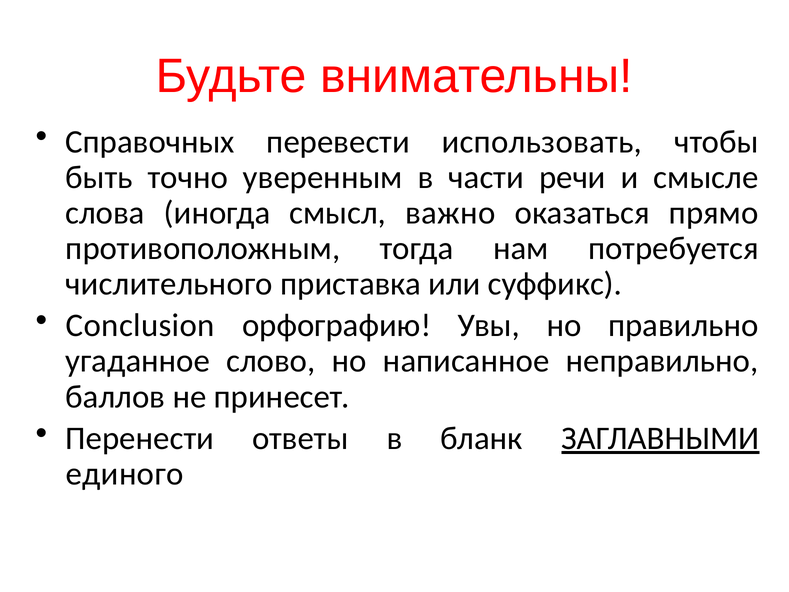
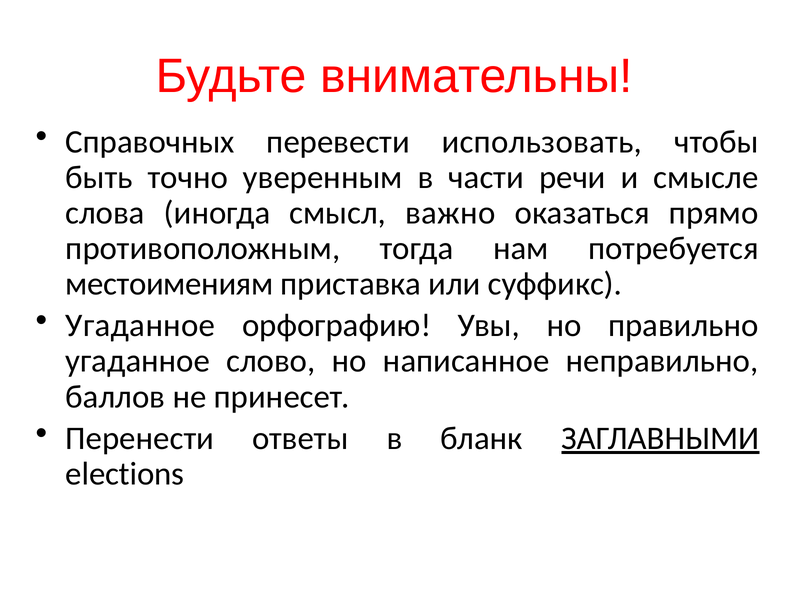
числительного: числительного -> местоимениям
Conclusion at (140, 325): Conclusion -> Угаданное
единого: единого -> elections
